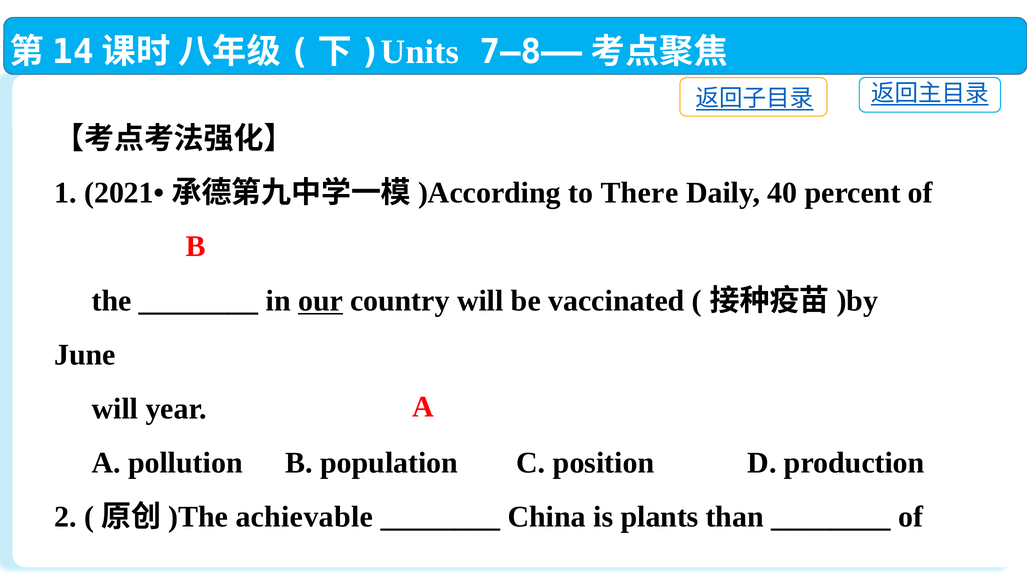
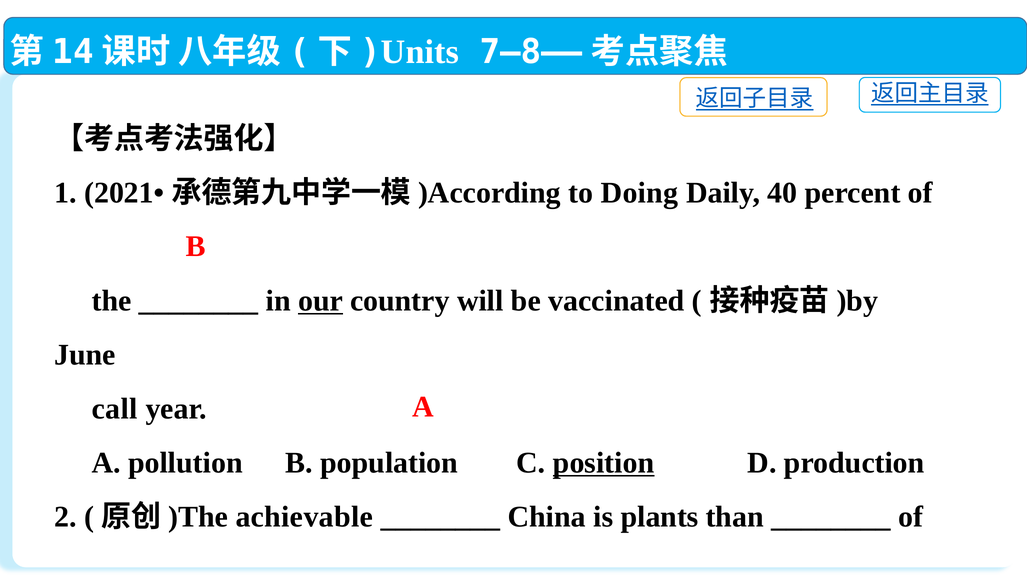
There: There -> Doing
will at (115, 409): will -> call
position underline: none -> present
